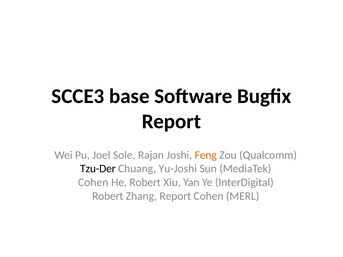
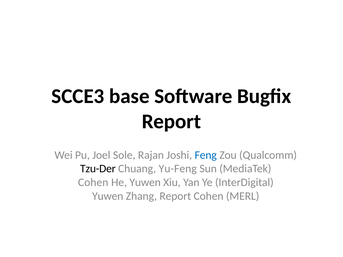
Feng colour: orange -> blue
Yu-Joshi: Yu-Joshi -> Yu-Feng
He Robert: Robert -> Yuwen
Robert at (108, 196): Robert -> Yuwen
